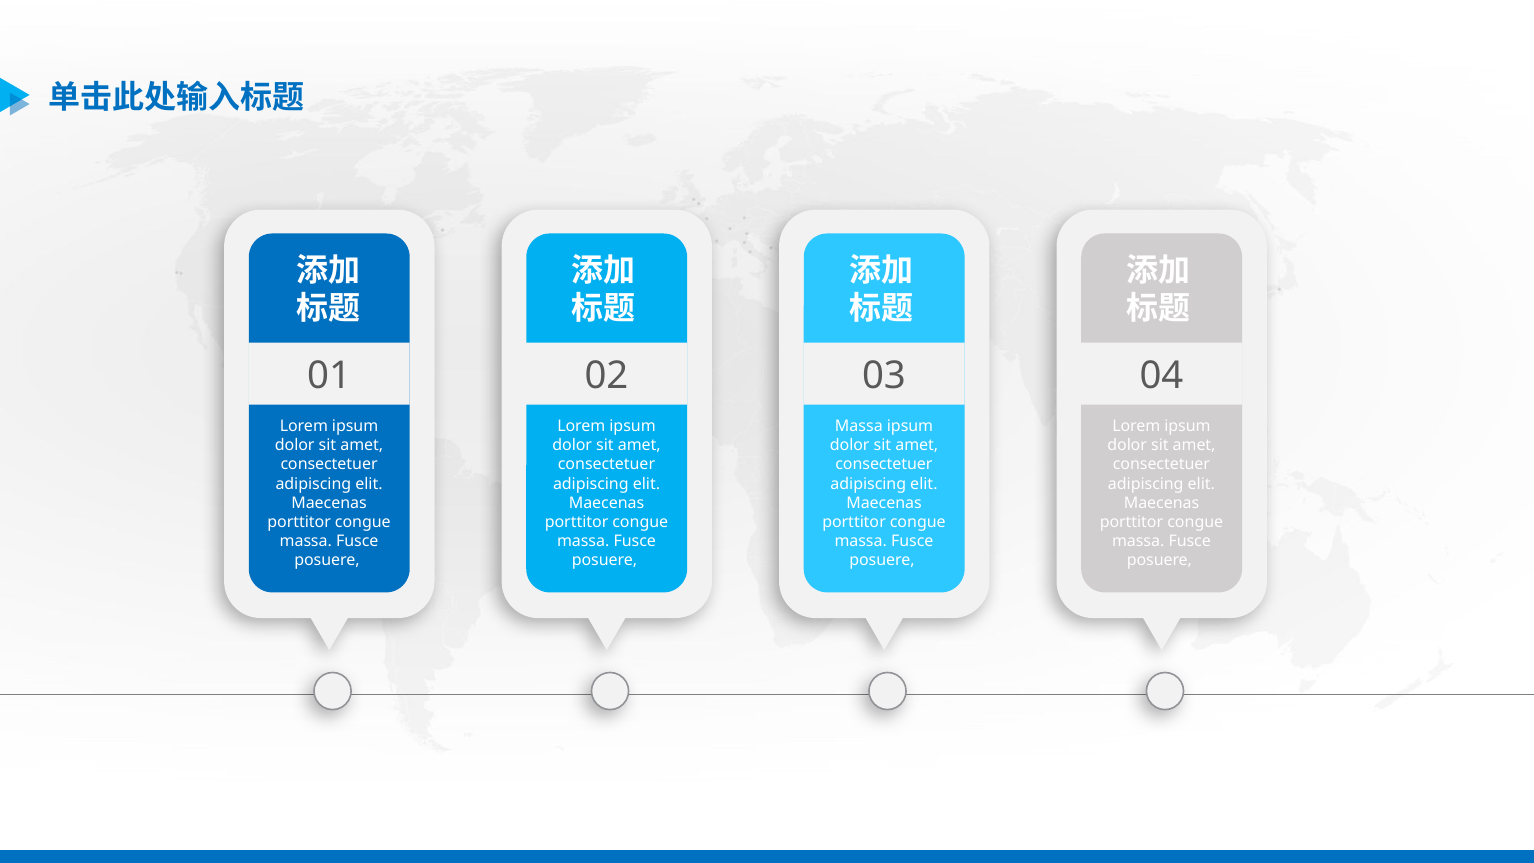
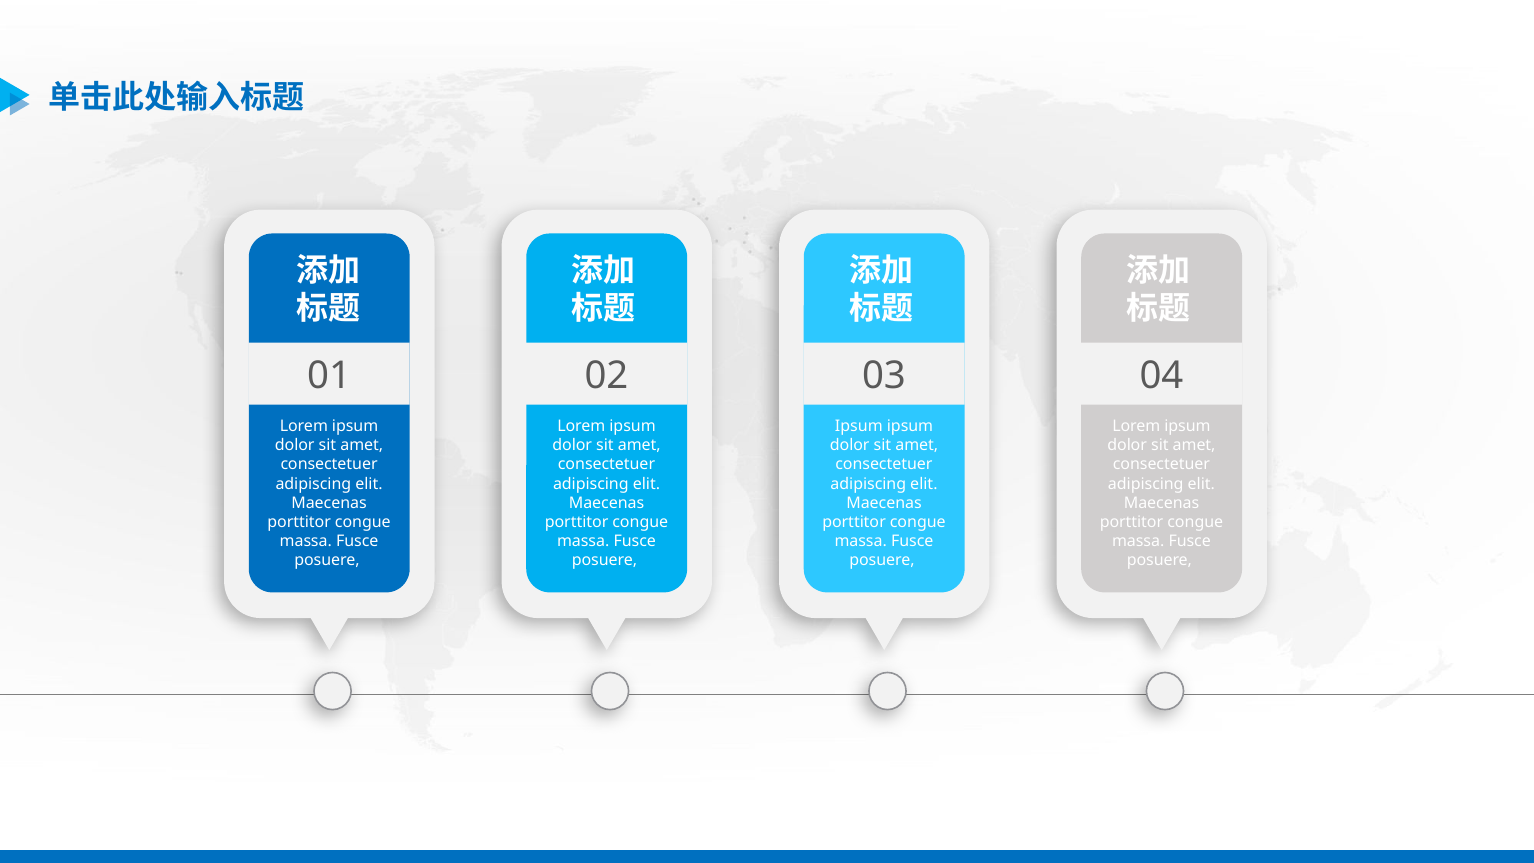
Massa at (859, 426): Massa -> Ipsum
